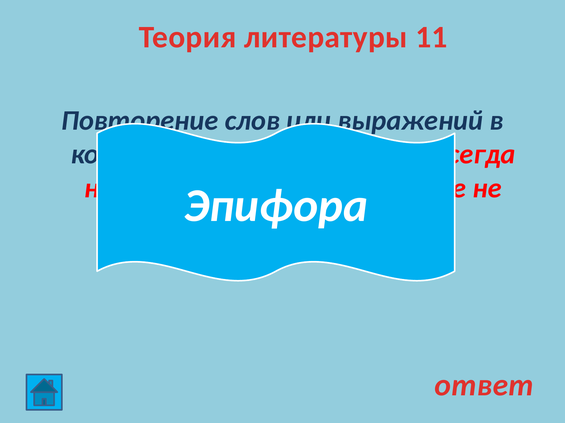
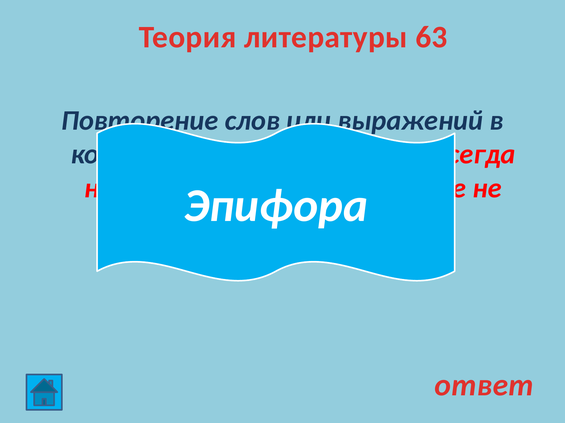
11: 11 -> 63
